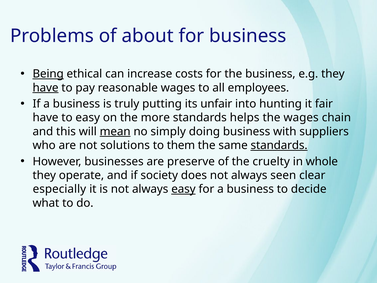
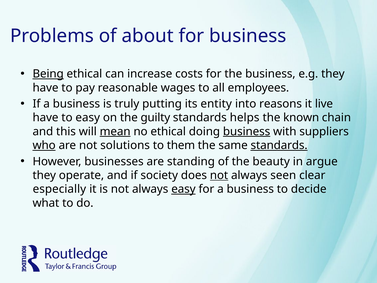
have at (46, 88) underline: present -> none
unfair: unfair -> entity
hunting: hunting -> reasons
fair: fair -> live
more: more -> guilty
the wages: wages -> known
no simply: simply -> ethical
business at (247, 131) underline: none -> present
who underline: none -> present
preserve: preserve -> standing
cruelty: cruelty -> beauty
whole: whole -> argue
not at (219, 175) underline: none -> present
